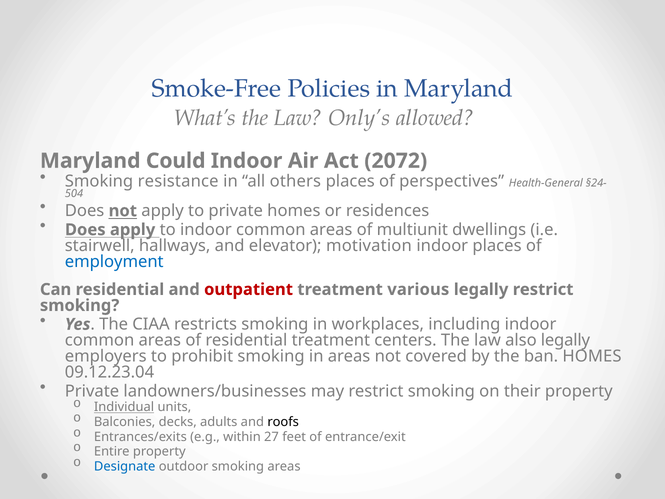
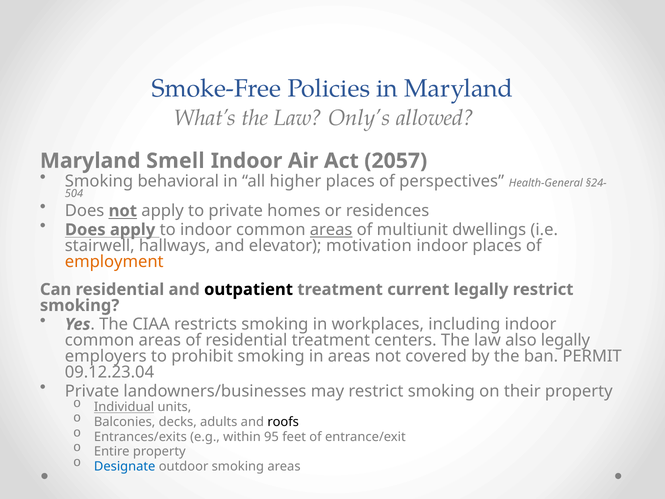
Could: Could -> Smell
2072: 2072 -> 2057
resistance: resistance -> behavioral
others: others -> higher
areas at (331, 230) underline: none -> present
employment colour: blue -> orange
outpatient colour: red -> black
various: various -> current
ban HOMES: HOMES -> PERMIT
27: 27 -> 95
